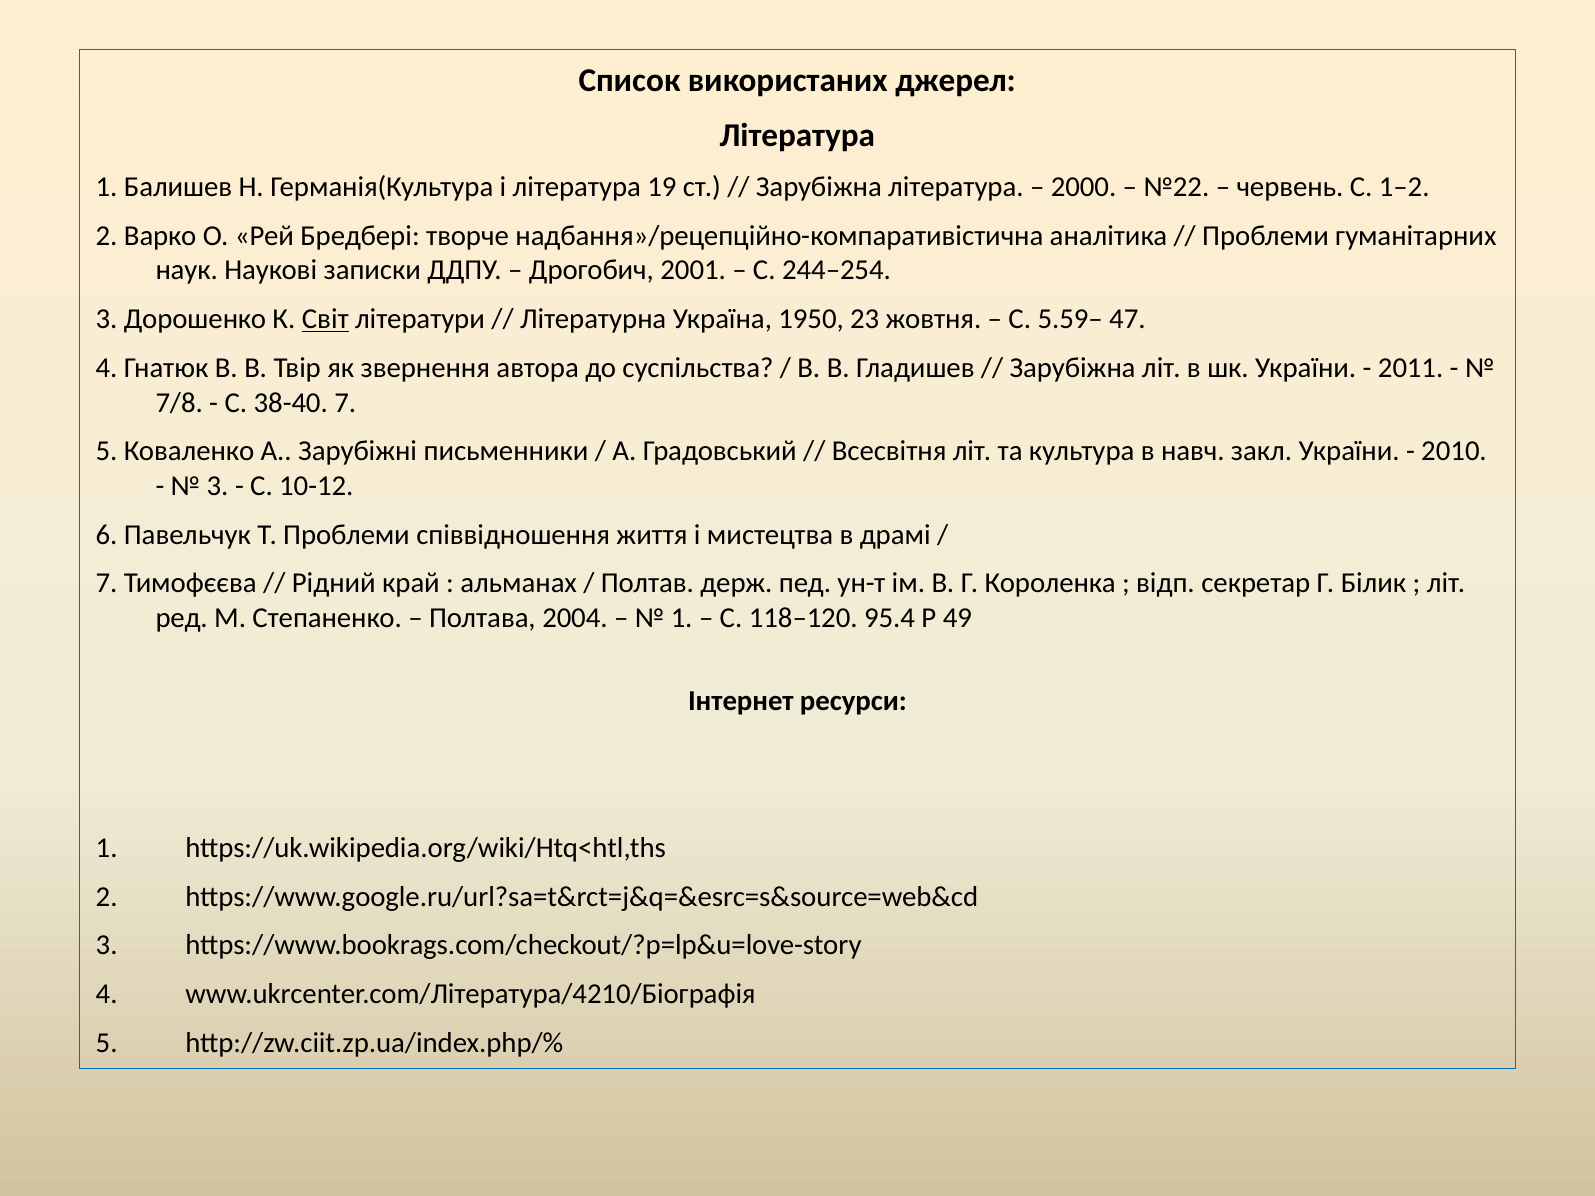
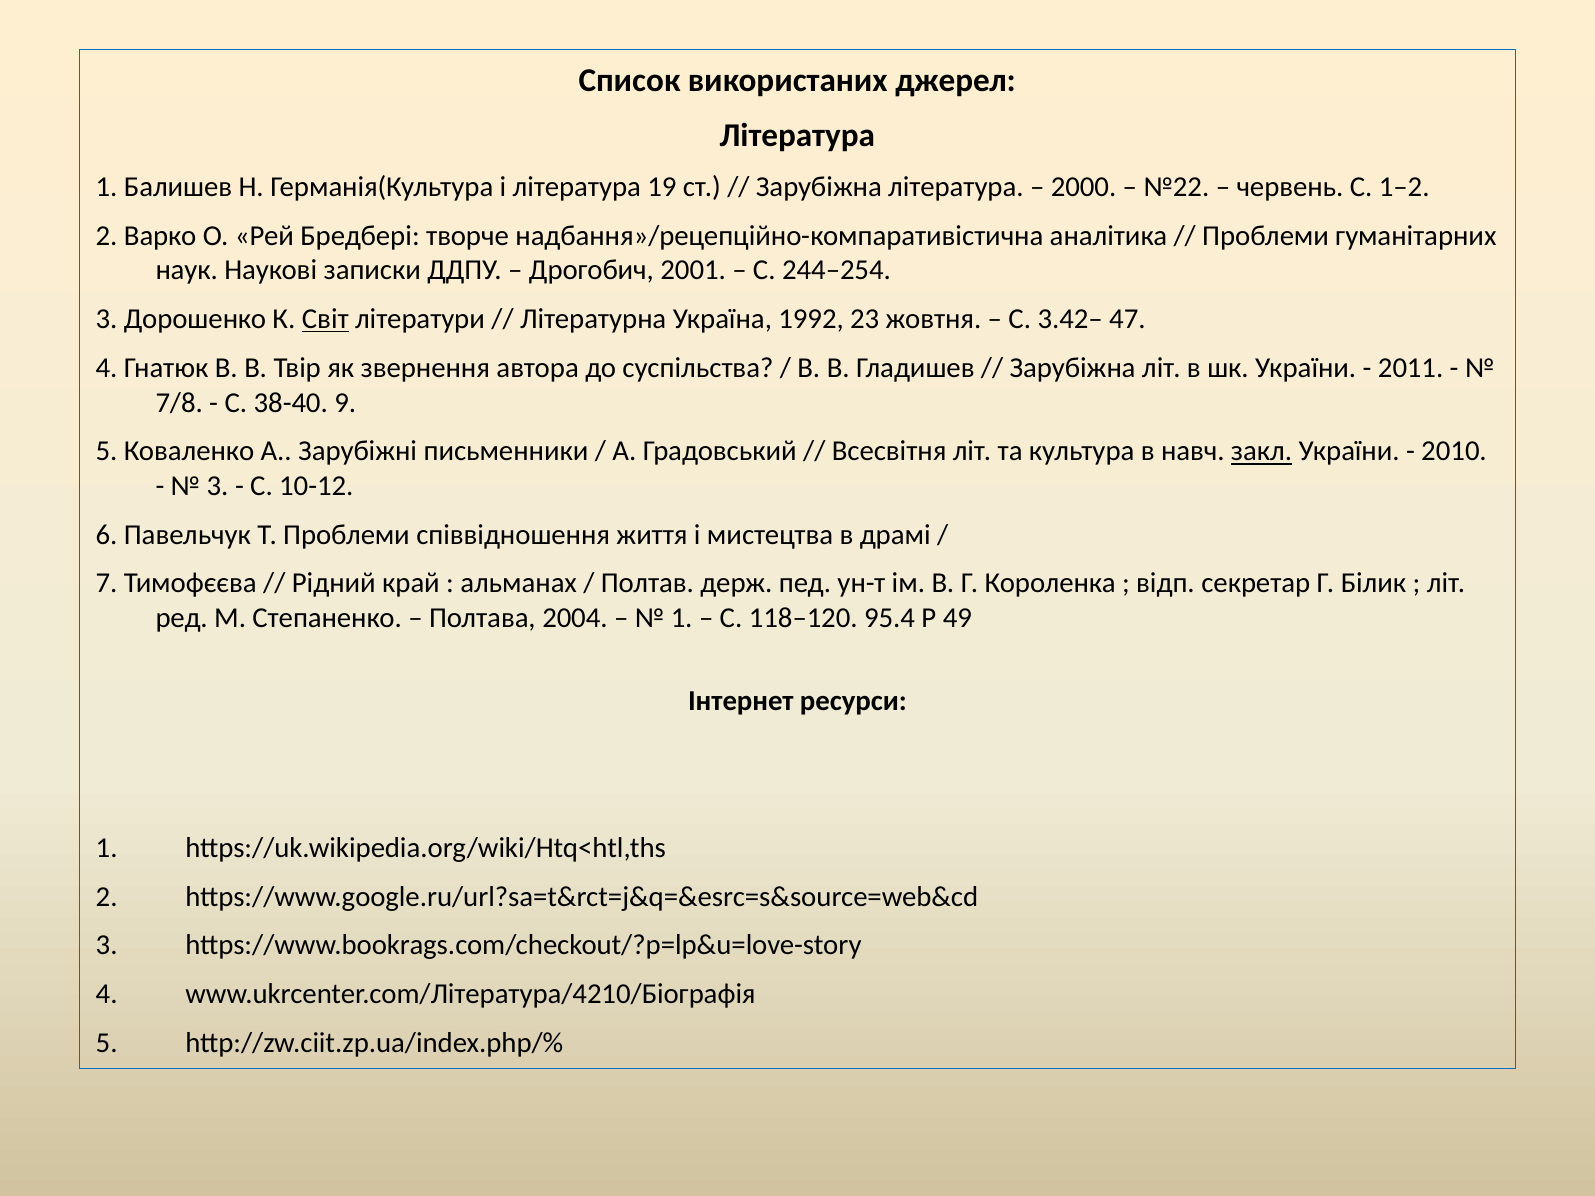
1950: 1950 -> 1992
5.59–: 5.59– -> 3.42–
38-40 7: 7 -> 9
закл underline: none -> present
